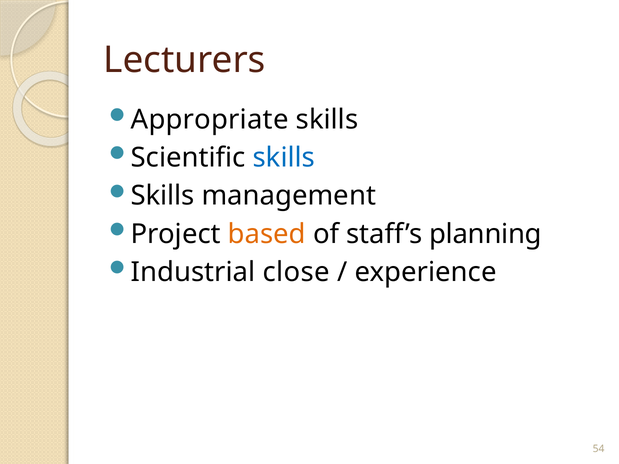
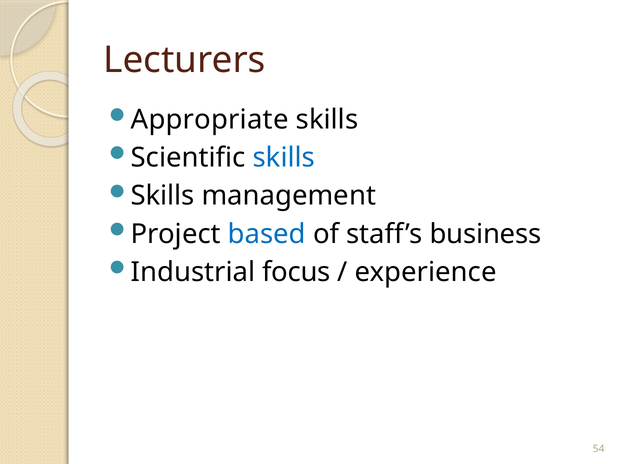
based colour: orange -> blue
planning: planning -> business
close: close -> focus
